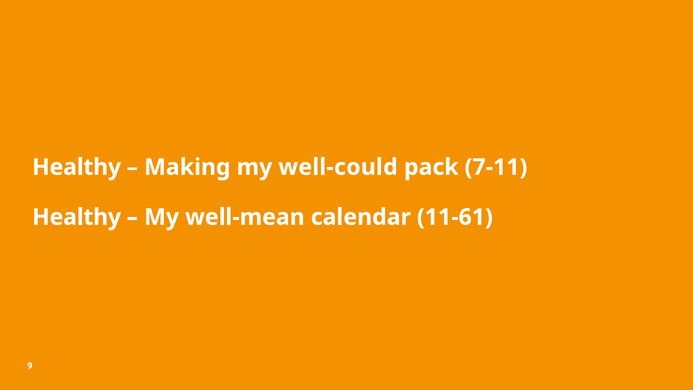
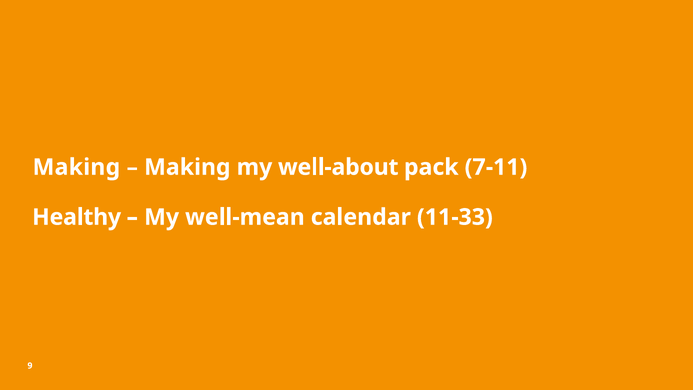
Healthy at (77, 167): Healthy -> Making
well-could: well-could -> well-about
11-61: 11-61 -> 11-33
